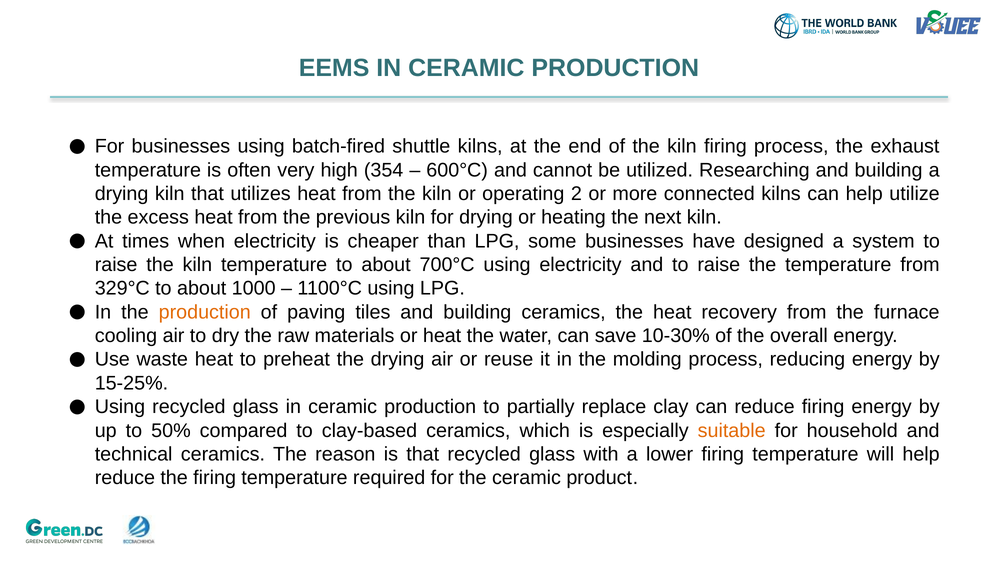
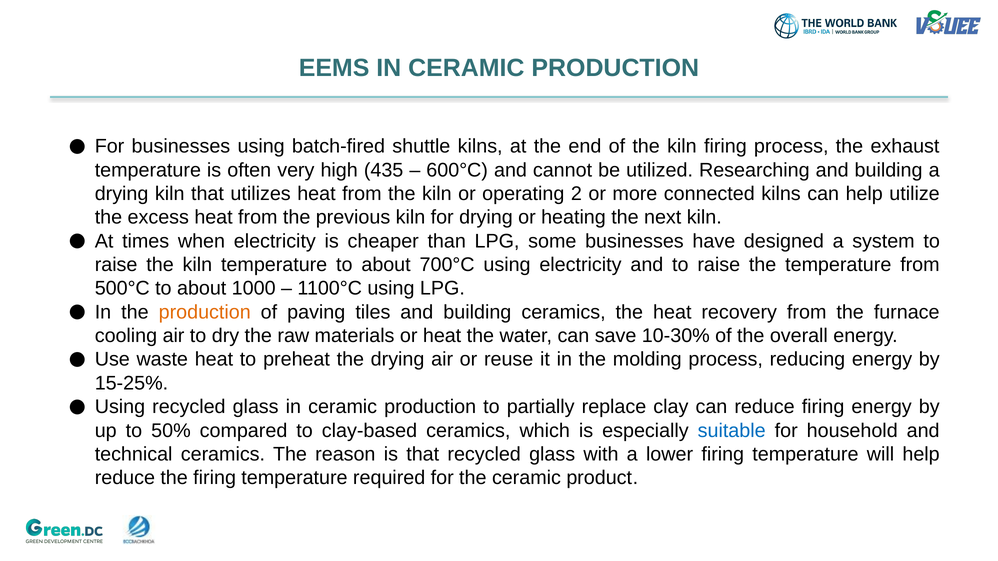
354: 354 -> 435
329°C: 329°C -> 500°C
suitable colour: orange -> blue
